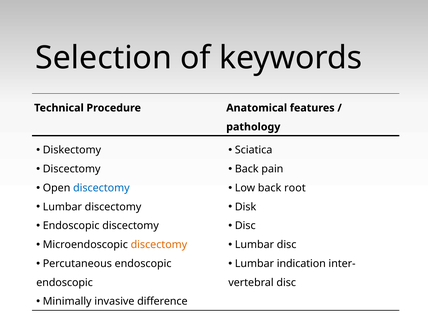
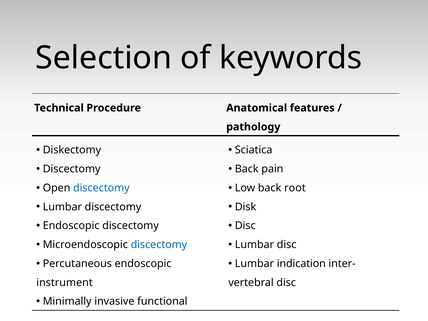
discectomy at (159, 245) colour: orange -> blue
endoscopic at (65, 283): endoscopic -> instrument
difference: difference -> functional
